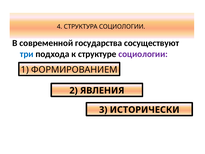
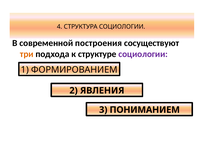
государства: государства -> построения
три colour: blue -> orange
ИСТОРИЧЕСКИ: ИСТОРИЧЕСКИ -> ПОНИМАНИЕМ
